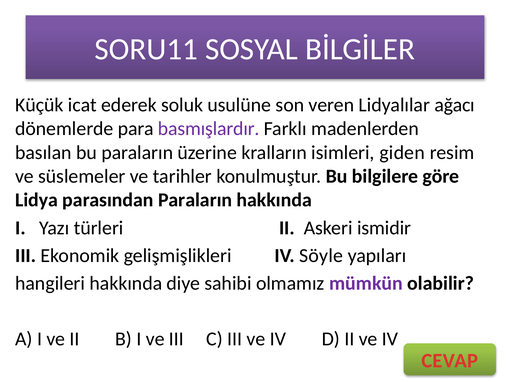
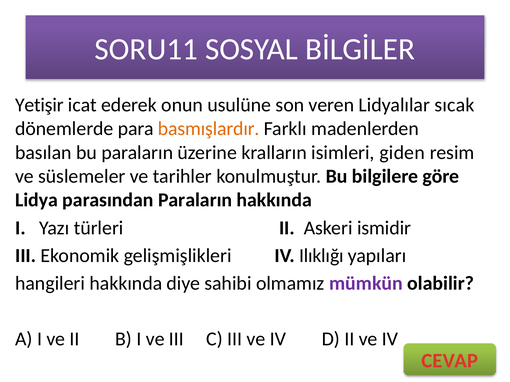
Küçük: Küçük -> Yetişir
soluk: soluk -> onun
ağacı: ağacı -> sıcak
basmışlardır colour: purple -> orange
Söyle: Söyle -> Ilıklığı
